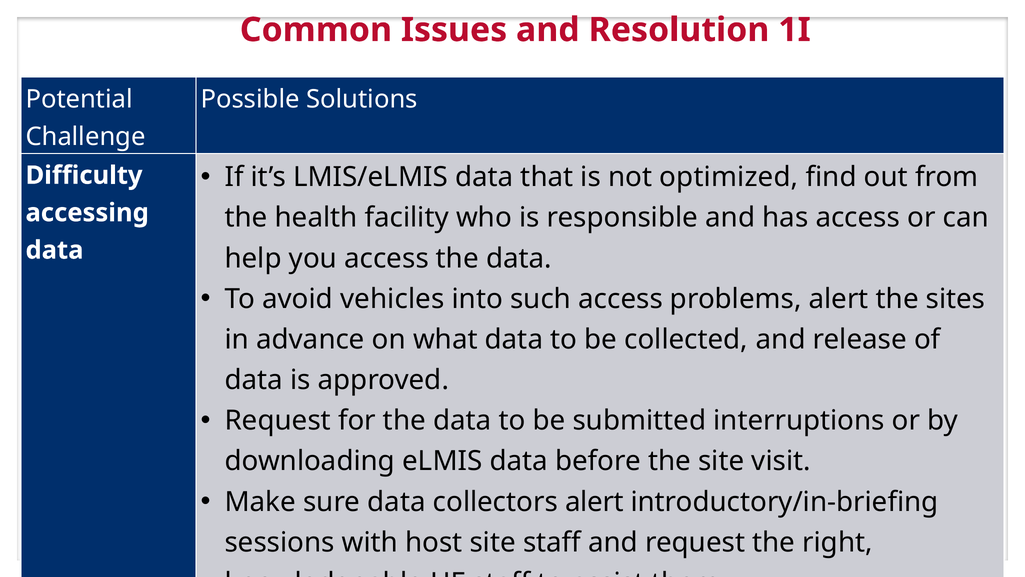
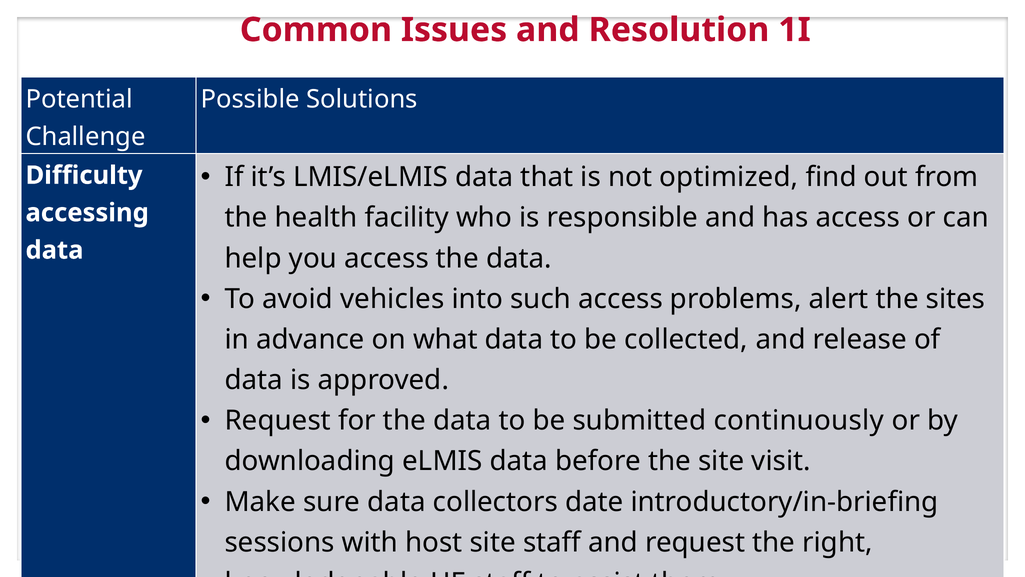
interruptions: interruptions -> continuously
collectors alert: alert -> date
